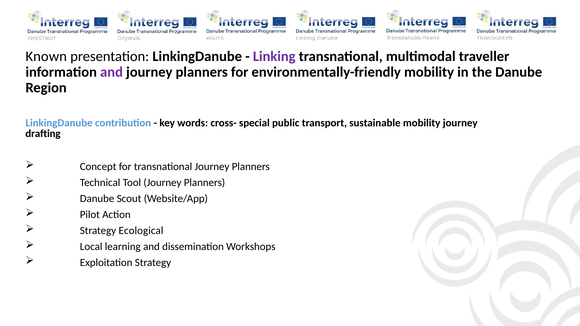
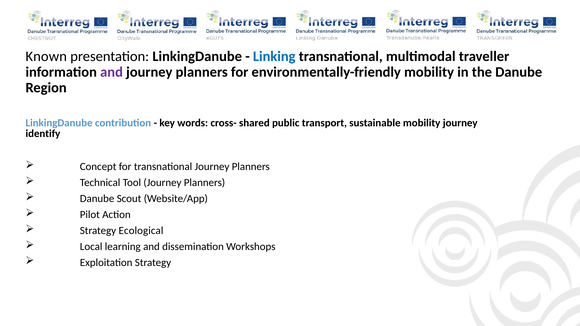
Linking colour: purple -> blue
special: special -> shared
drafting: drafting -> identify
